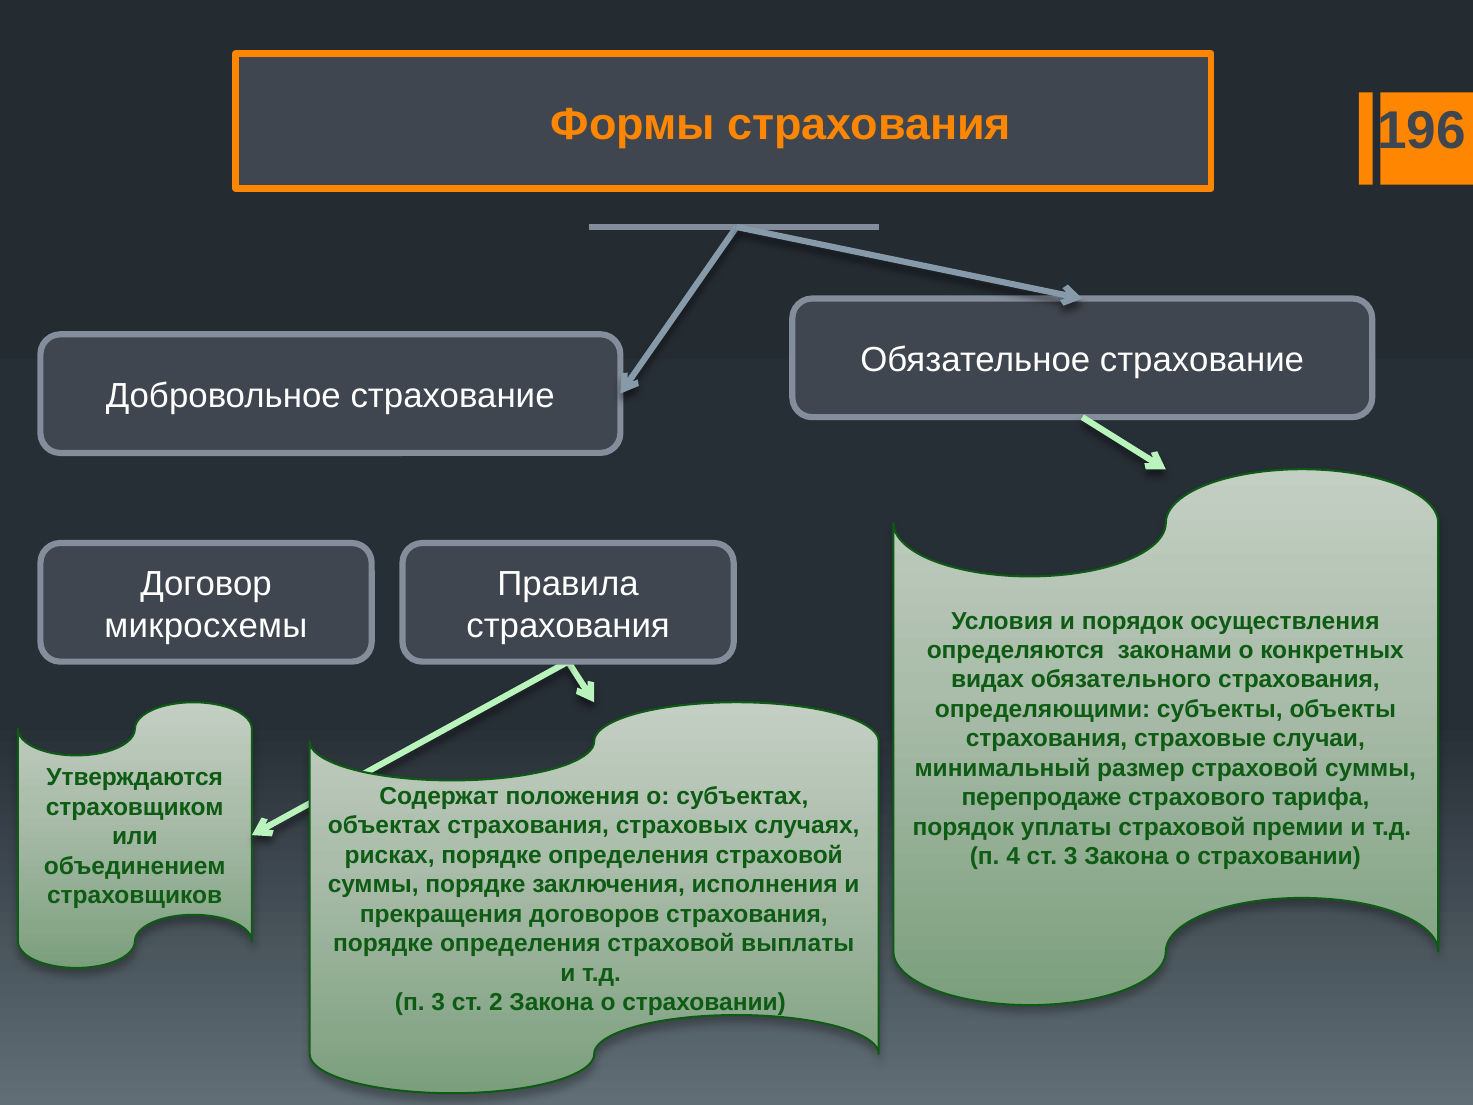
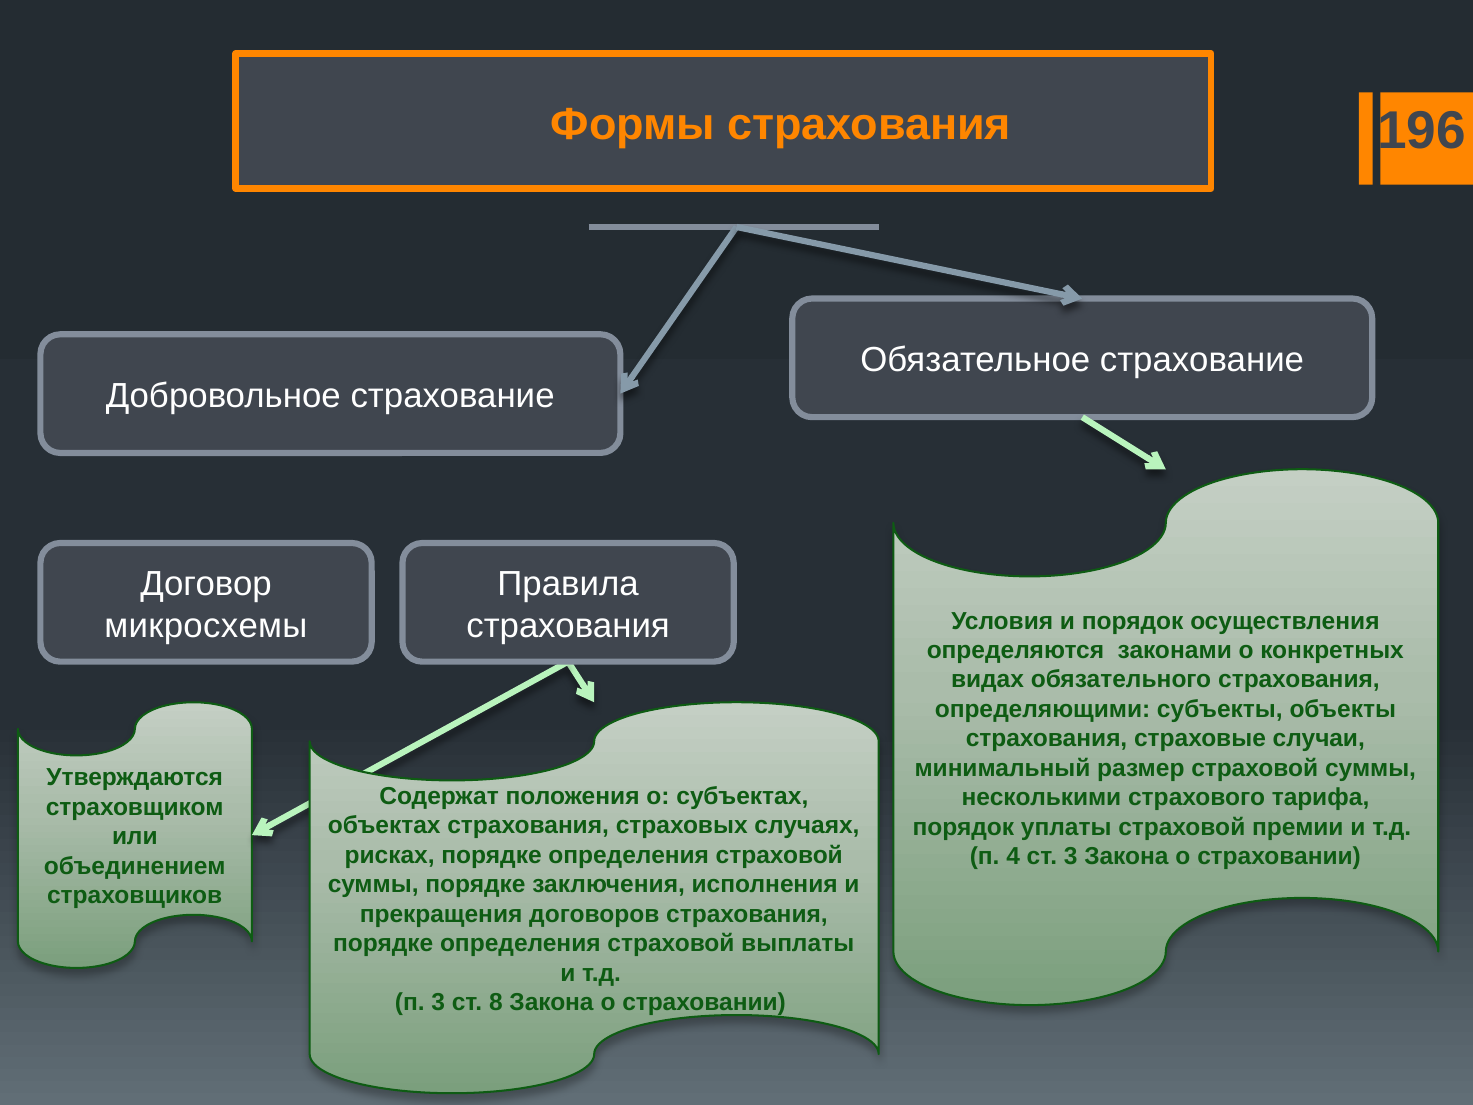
перепродаже: перепродаже -> несколькими
2: 2 -> 8
